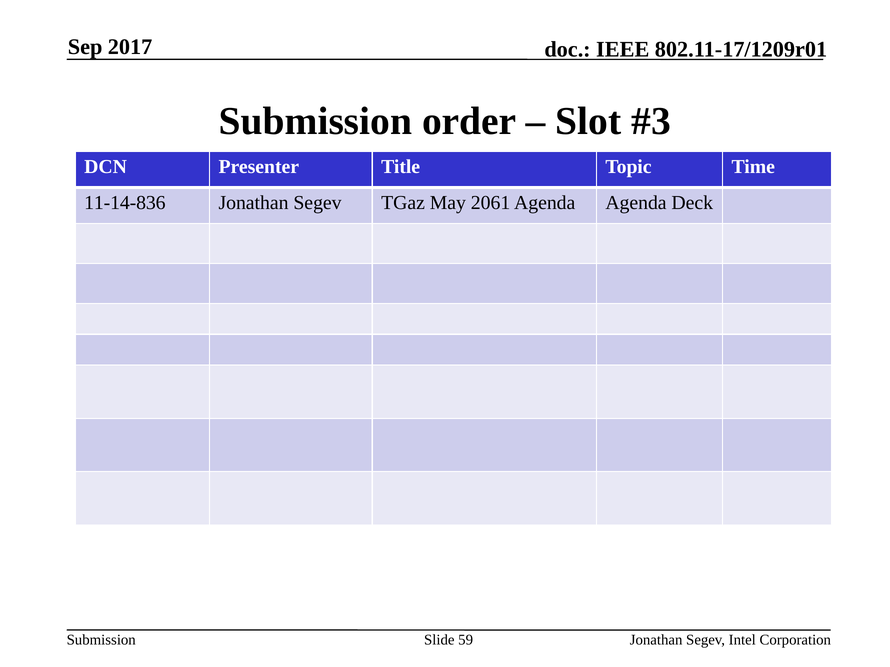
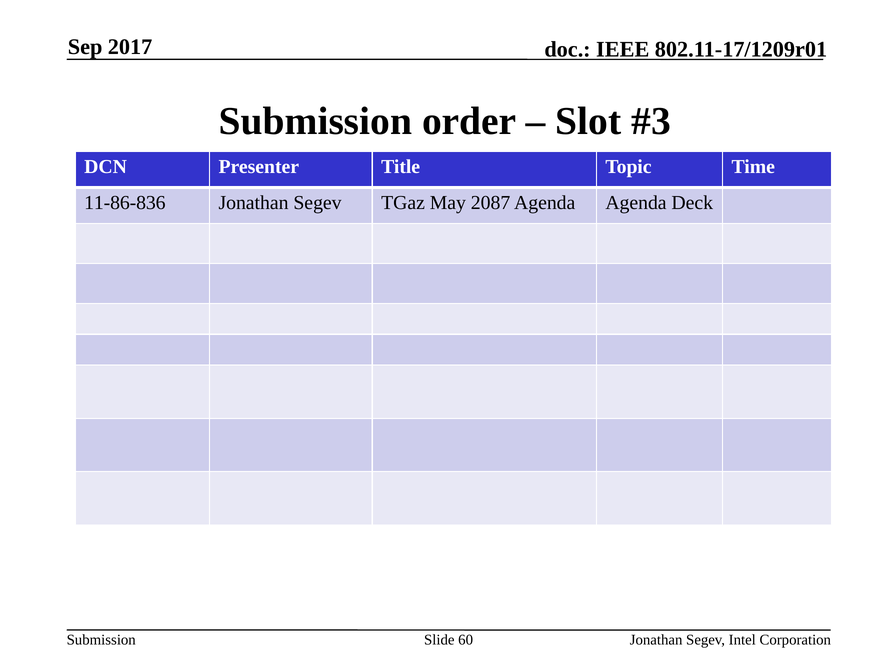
11-14-836: 11-14-836 -> 11-86-836
2061: 2061 -> 2087
59: 59 -> 60
